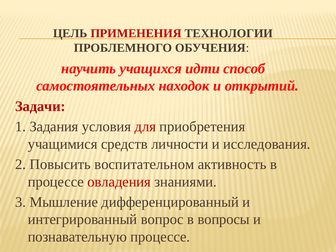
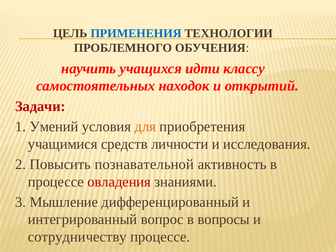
ПРИМЕНЕНИЯ colour: red -> blue
способ: способ -> классу
Задания: Задания -> Умений
для colour: red -> orange
воспитательном: воспитательном -> познавательной
познавательную: познавательную -> сотрудничеству
